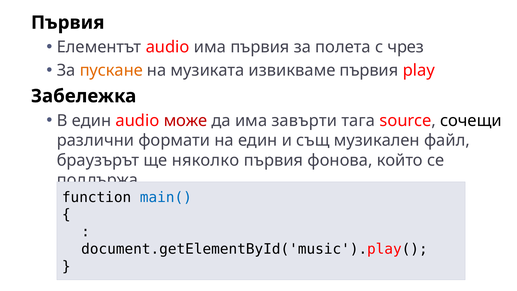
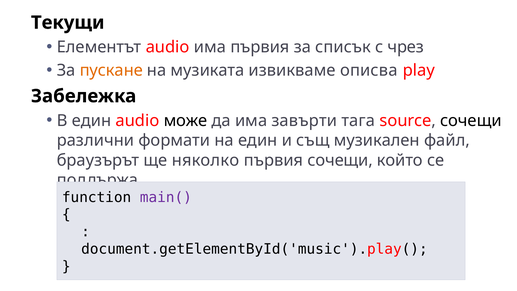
Първия at (68, 23): Първия -> Текущи
полета: полета -> списък
извикваме първия: първия -> описва
може colour: red -> black
първия фонова: фонова -> сочещи
main( colour: blue -> purple
